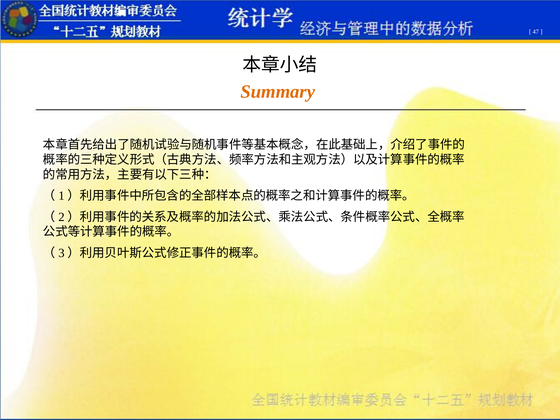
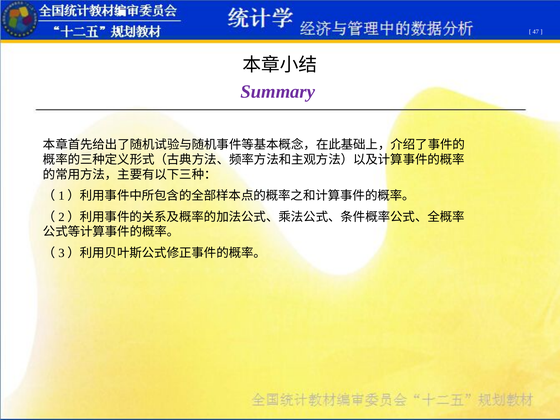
Summary colour: orange -> purple
